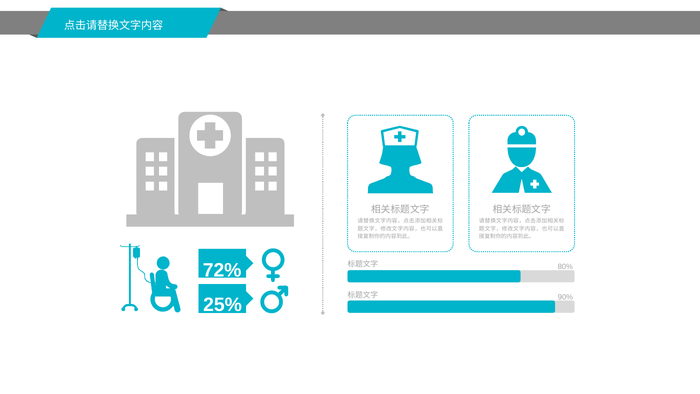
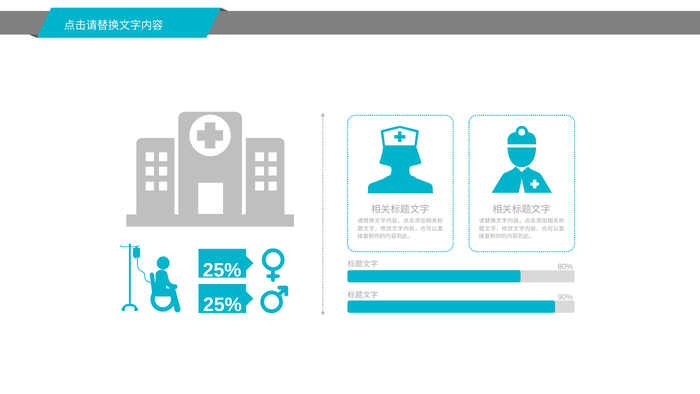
72% at (222, 270): 72% -> 25%
